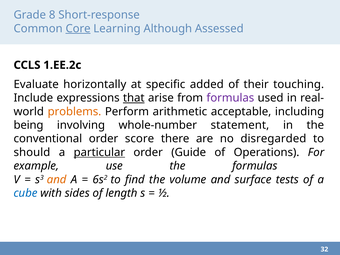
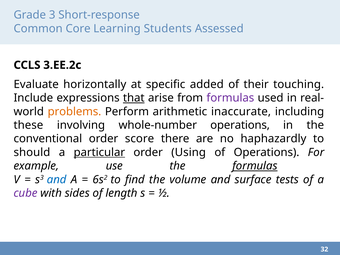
8: 8 -> 3
Core underline: present -> none
Although: Although -> Students
1.EE.2c: 1.EE.2c -> 3.EE.2c
acceptable: acceptable -> inaccurate
being: being -> these
whole-number statement: statement -> operations
disregarded: disregarded -> haphazardly
Guide: Guide -> Using
formulas at (255, 166) underline: none -> present
and at (57, 180) colour: orange -> blue
cube colour: blue -> purple
